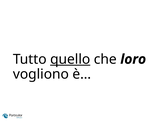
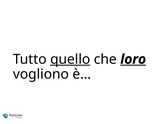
loro underline: none -> present
